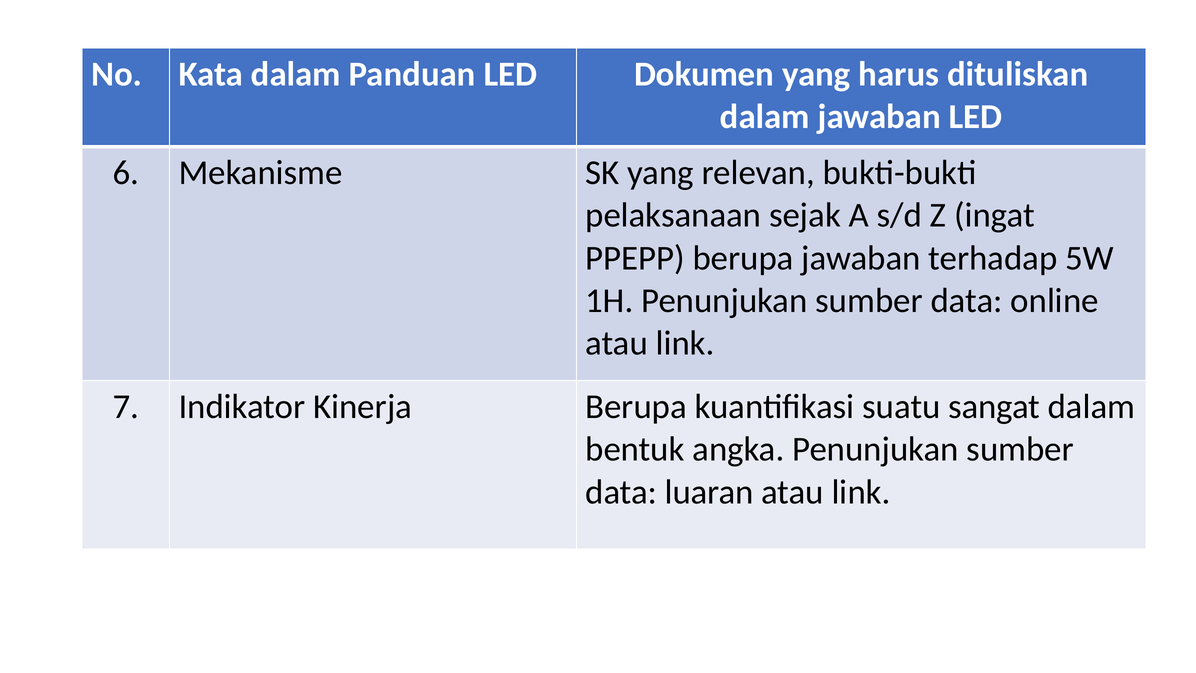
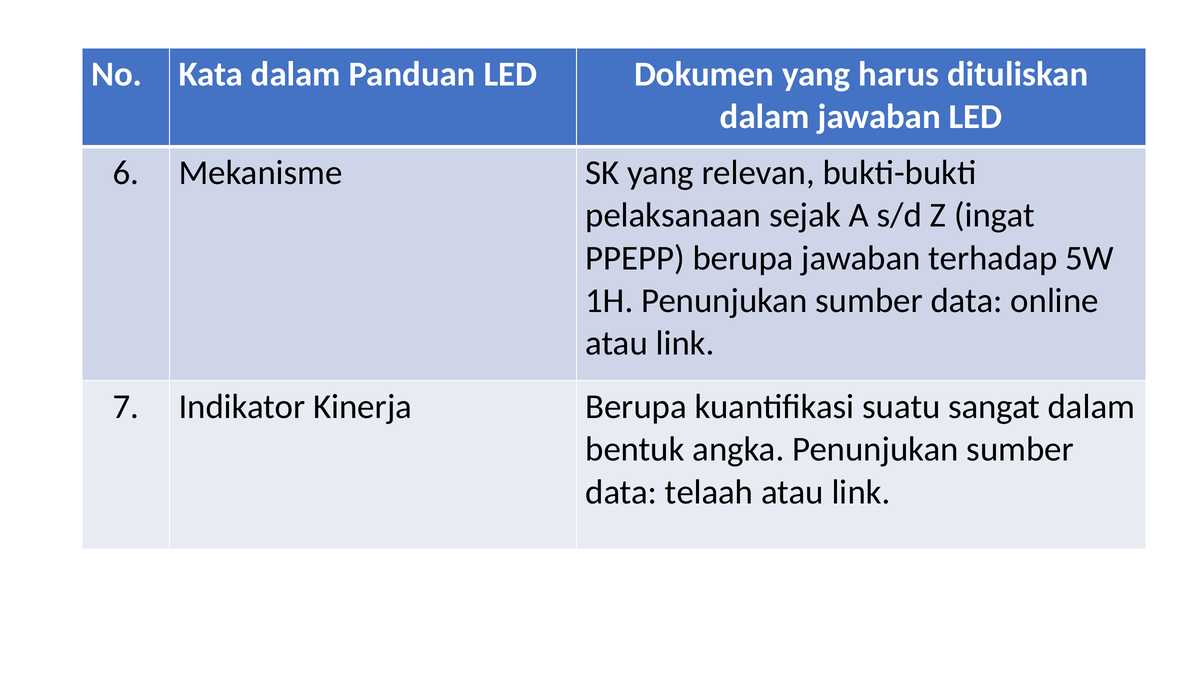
luaran: luaran -> telaah
